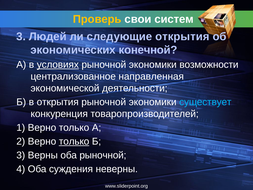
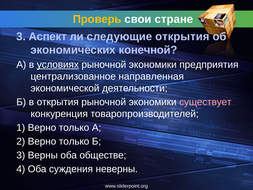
систем: систем -> стране
Людей: Людей -> Аспект
возможности: возможности -> предприятия
существует colour: light blue -> pink
только at (74, 141) underline: present -> none
оба рыночной: рыночной -> обществе
